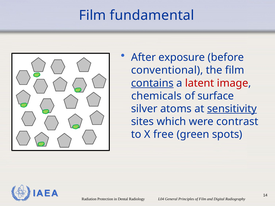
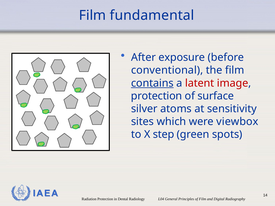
chemicals at (156, 96): chemicals -> protection
sensitivity underline: present -> none
contrast: contrast -> viewbox
free: free -> step
